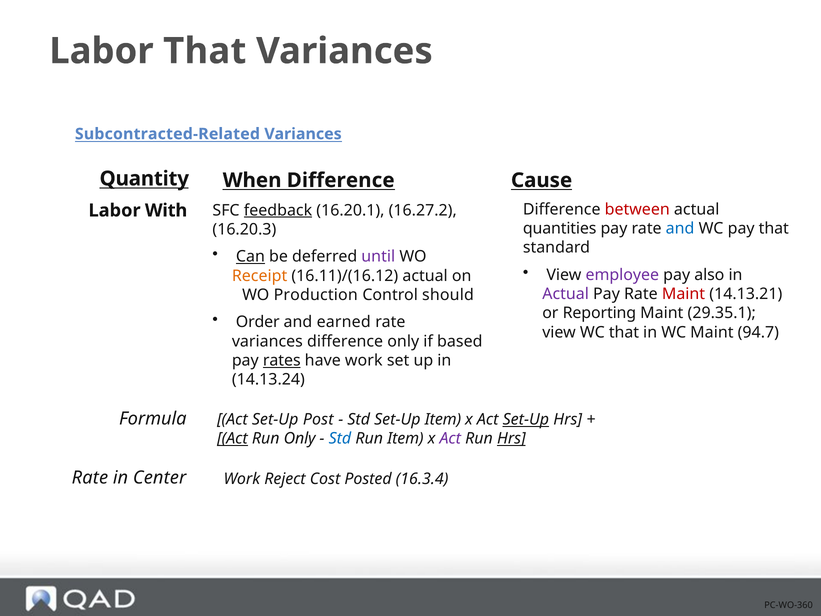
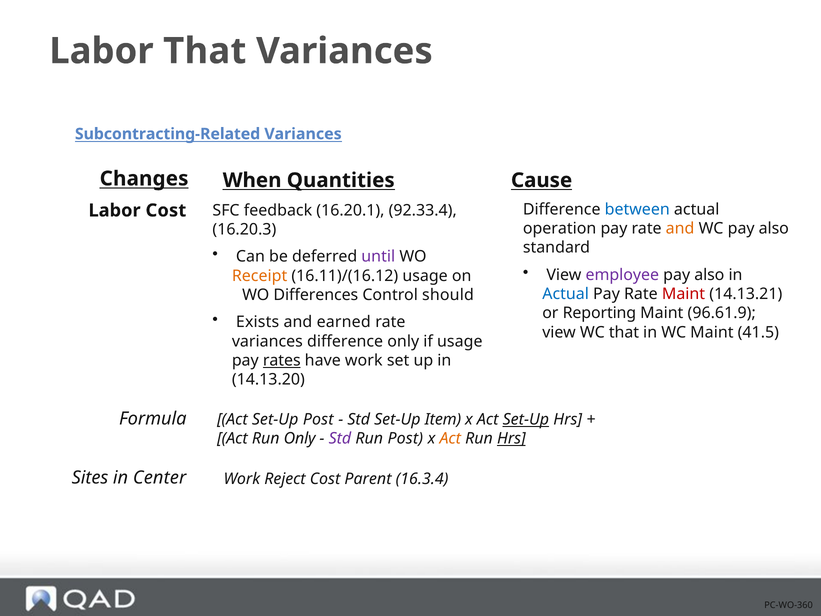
Subcontracted-Related: Subcontracted-Related -> Subcontracting-Related
Quantity: Quantity -> Changes
When Difference: Difference -> Quantities
between colour: red -> blue
Labor With: With -> Cost
feedback underline: present -> none
16.27.2: 16.27.2 -> 92.33.4
quantities: quantities -> operation
and at (680, 228) colour: blue -> orange
WC pay that: that -> also
Can underline: present -> none
16.11)/(16.12 actual: actual -> usage
Actual at (566, 294) colour: purple -> blue
Production: Production -> Differences
29.35.1: 29.35.1 -> 96.61.9
Order: Order -> Exists
94.7: 94.7 -> 41.5
if based: based -> usage
14.13.24: 14.13.24 -> 14.13.20
Act at (232, 439) underline: present -> none
Std at (340, 439) colour: blue -> purple
Run Item: Item -> Post
Act at (450, 439) colour: purple -> orange
Rate at (90, 478): Rate -> Sites
Posted: Posted -> Parent
